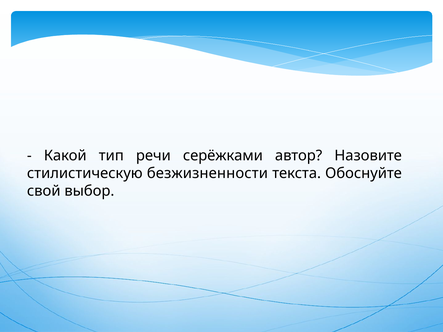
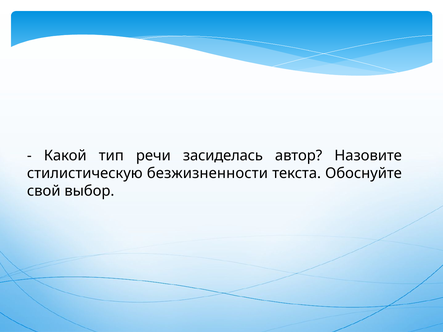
серёжками: серёжками -> засиделась
